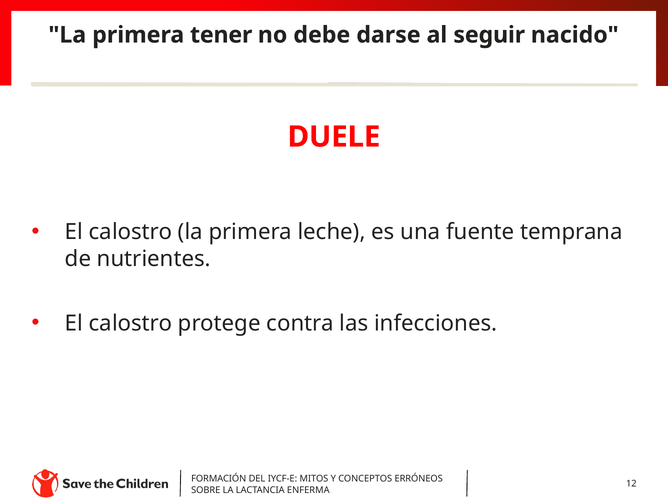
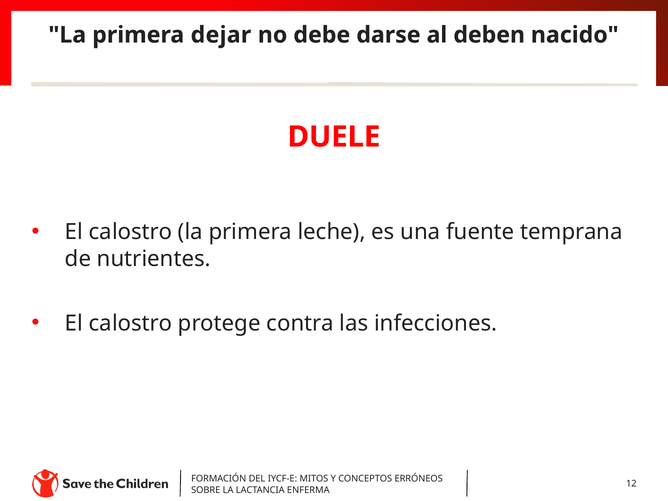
tener: tener -> dejar
seguir: seguir -> deben
